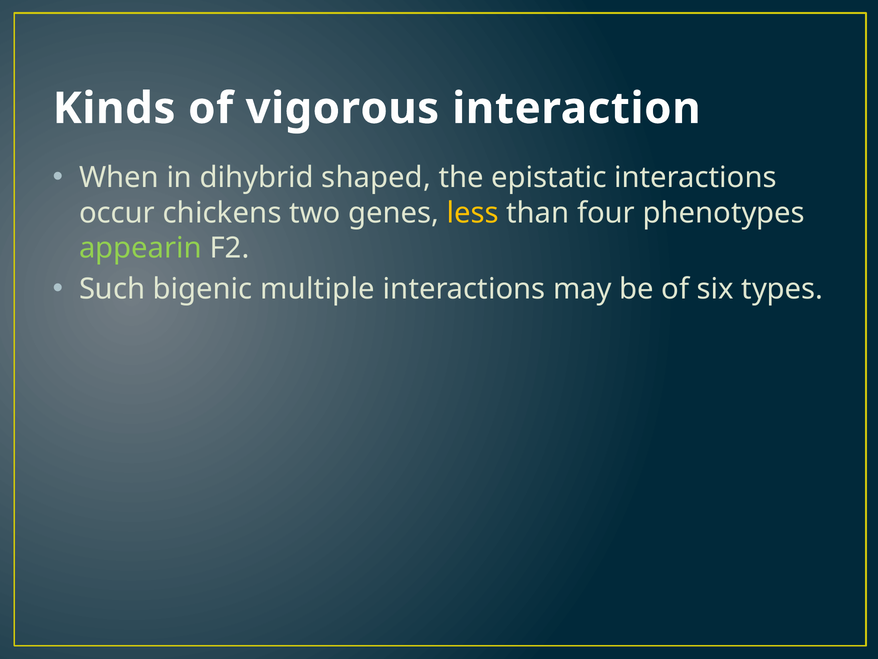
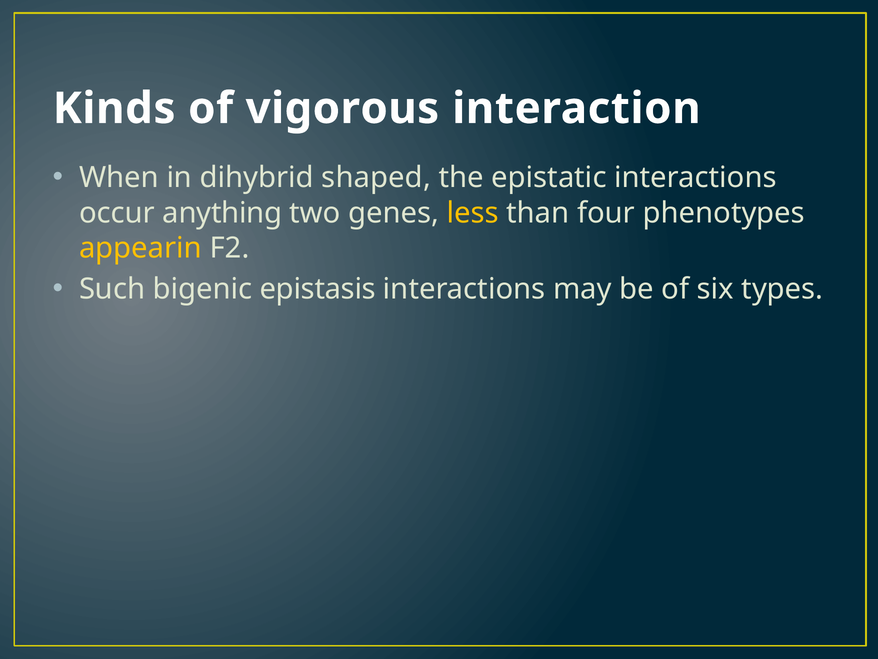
chickens: chickens -> anything
appearin colour: light green -> yellow
multiple: multiple -> epistasis
